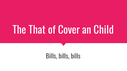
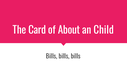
That: That -> Card
Cover: Cover -> About
